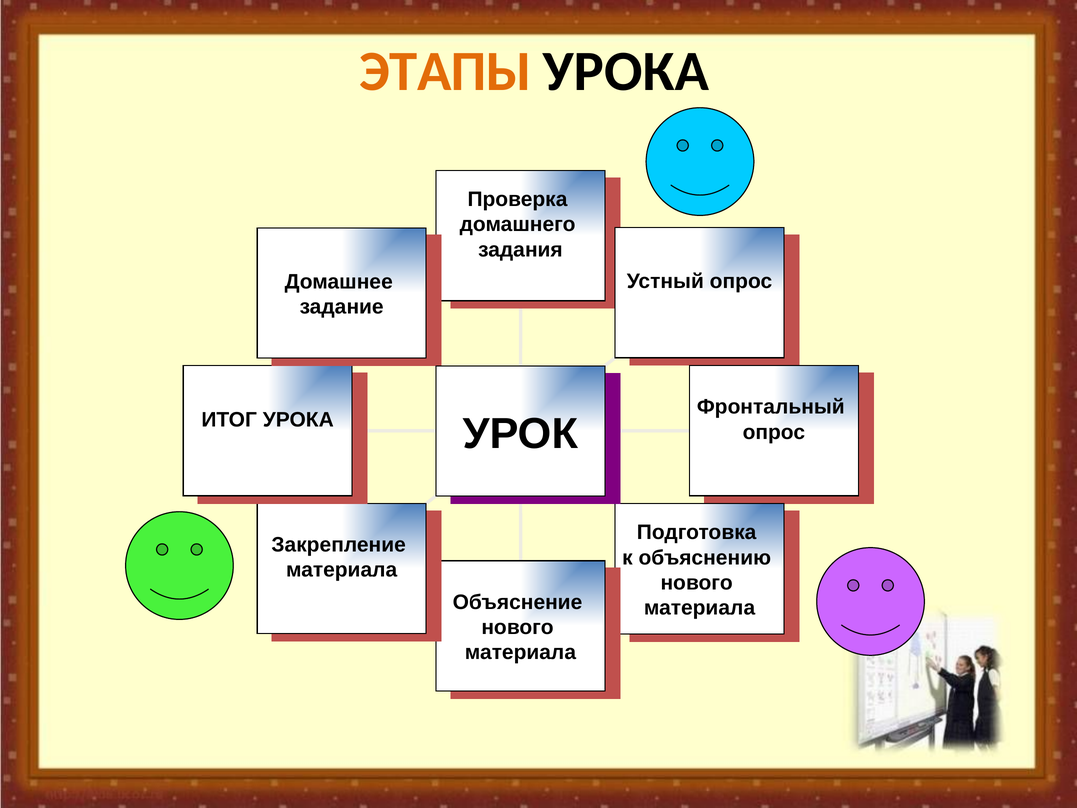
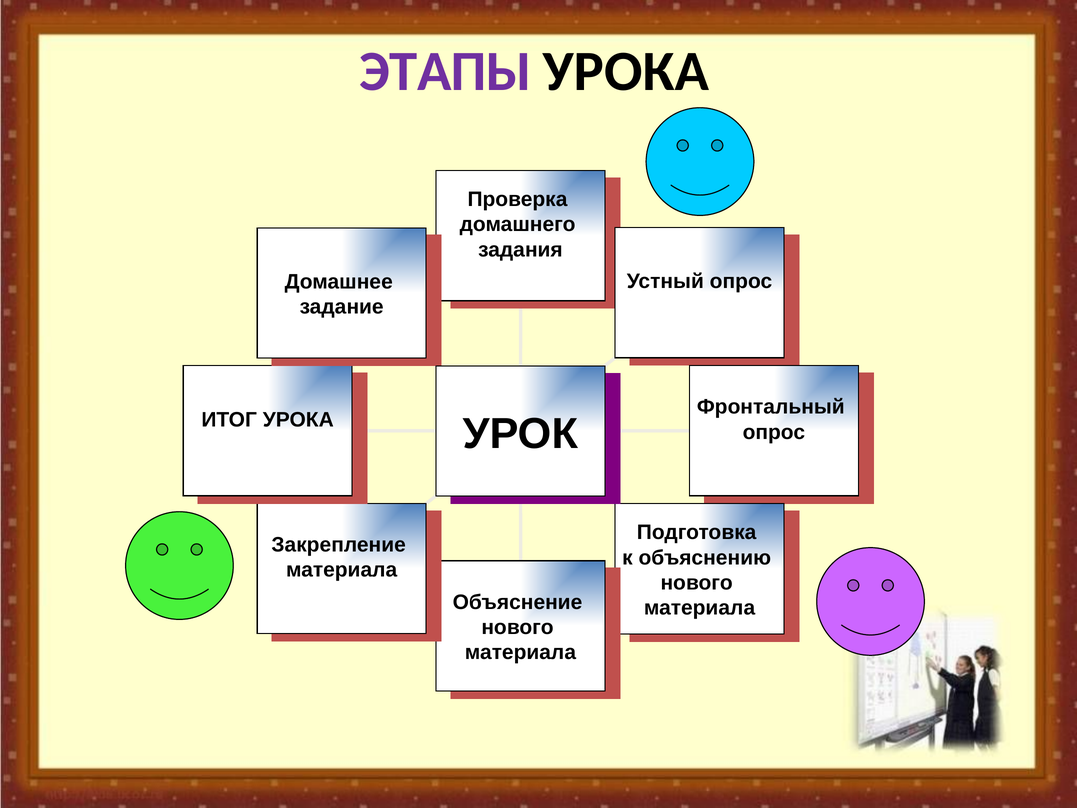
ЭТАПЫ colour: orange -> purple
